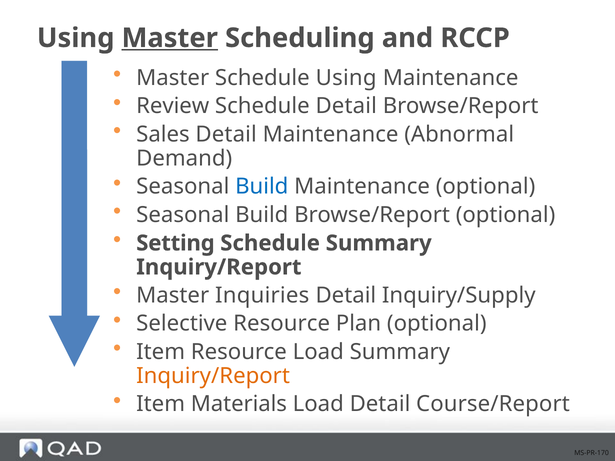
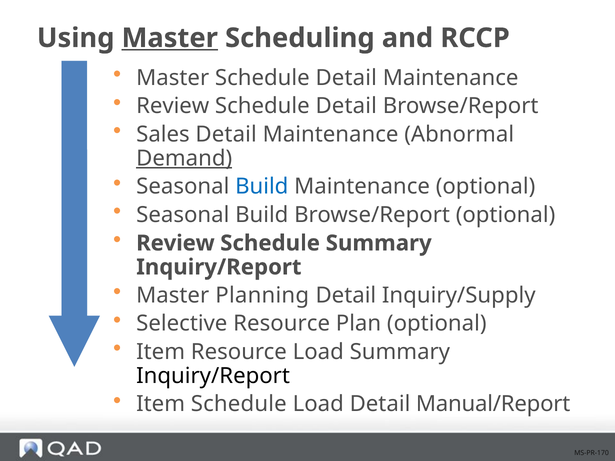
Master Schedule Using: Using -> Detail
Demand underline: none -> present
Setting at (175, 243): Setting -> Review
Inquiries: Inquiries -> Planning
Inquiry/Report at (213, 376) colour: orange -> black
Item Materials: Materials -> Schedule
Course/Report: Course/Report -> Manual/Report
